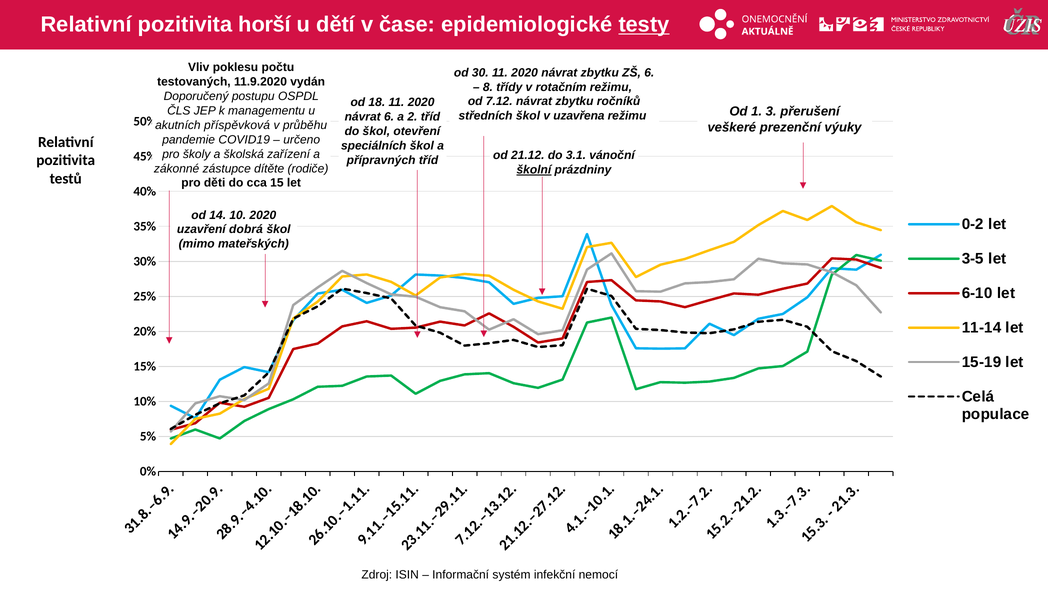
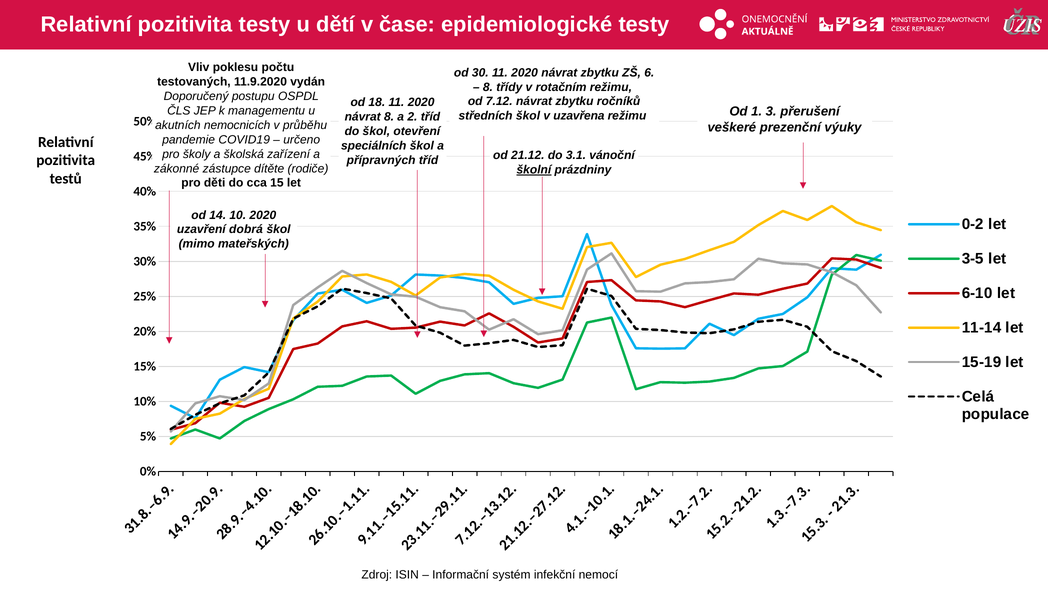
pozitivita horší: horší -> testy
testy at (644, 25) underline: present -> none
návrat 6: 6 -> 8
příspěvková: příspěvková -> nemocnicích
